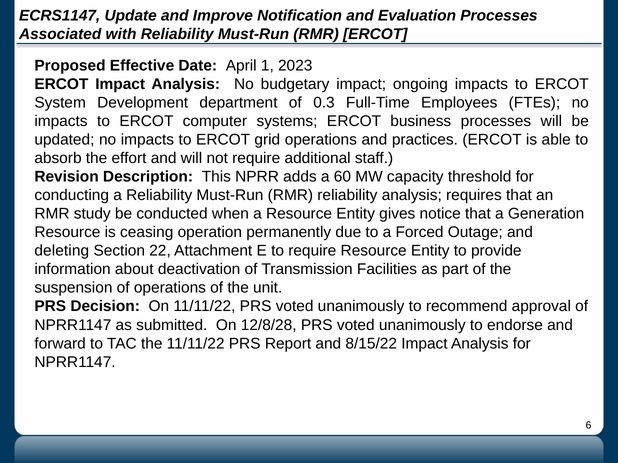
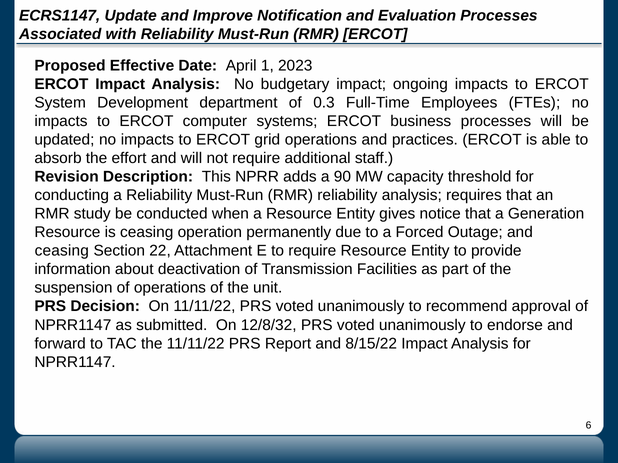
60: 60 -> 90
deleting at (62, 251): deleting -> ceasing
12/8/28: 12/8/28 -> 12/8/32
